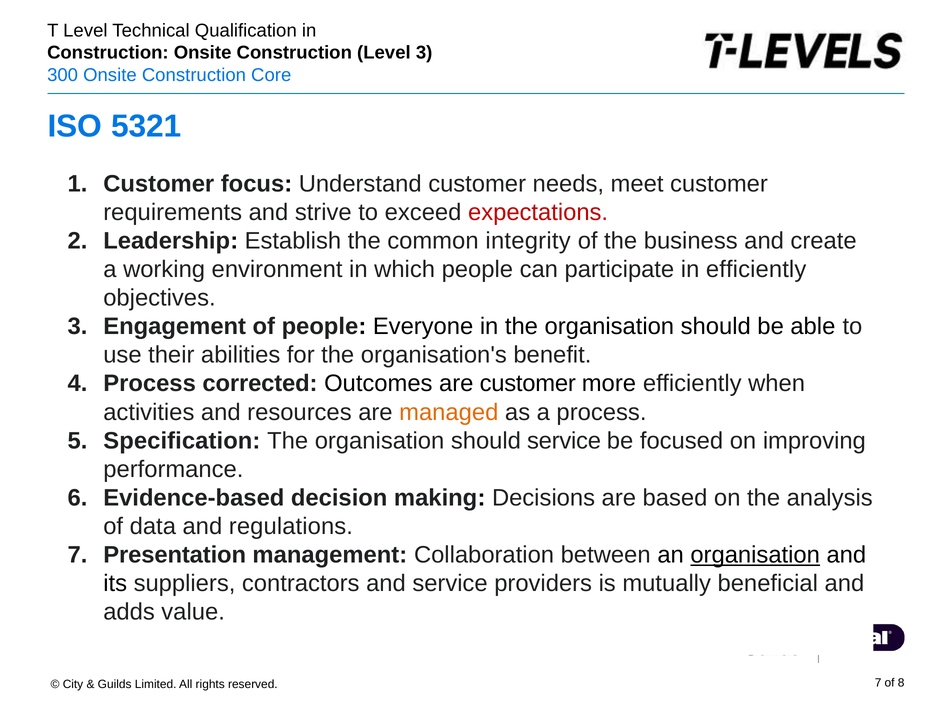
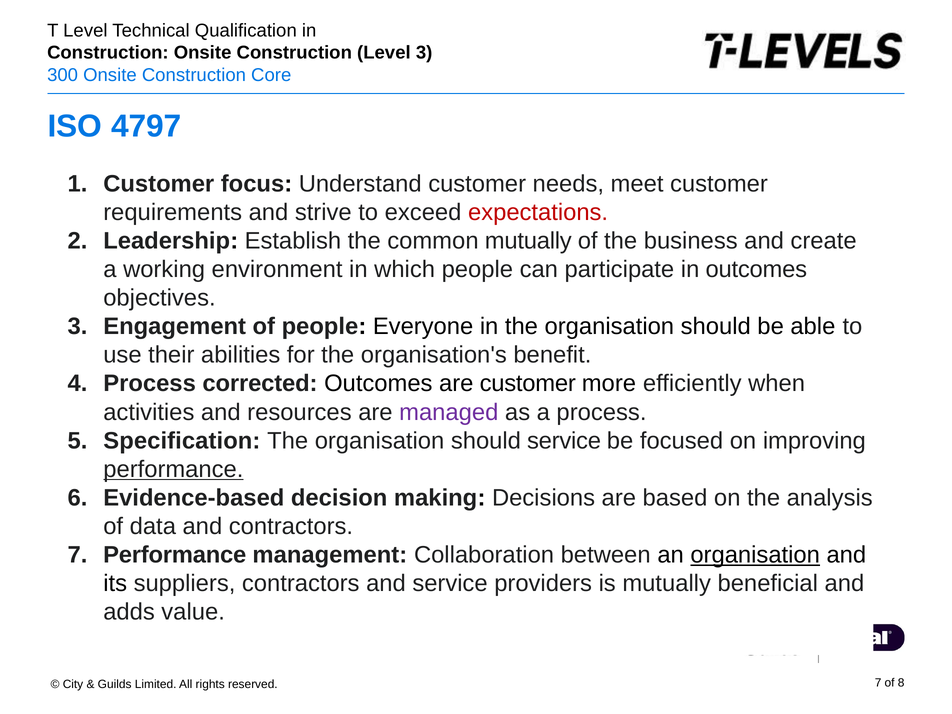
5321: 5321 -> 4797
common integrity: integrity -> mutually
in efficiently: efficiently -> outcomes
managed colour: orange -> purple
performance at (173, 469) underline: none -> present
and regulations: regulations -> contractors
Presentation at (175, 555): Presentation -> Performance
